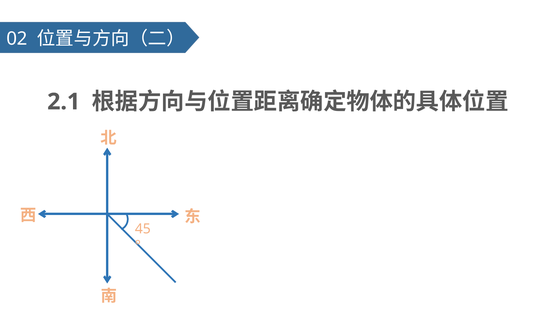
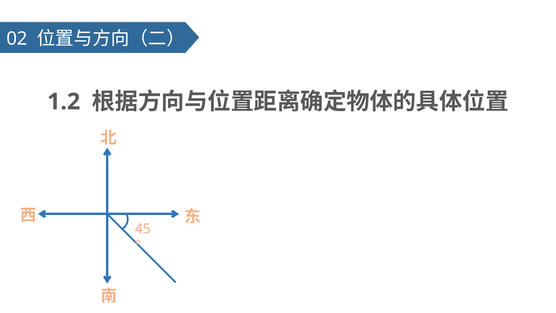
2.1: 2.1 -> 1.2
